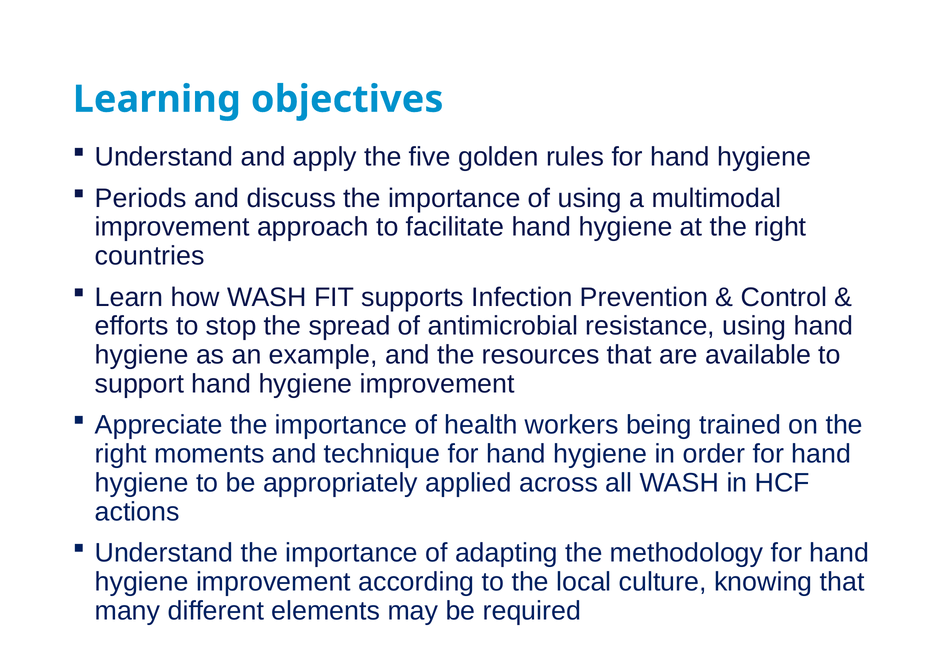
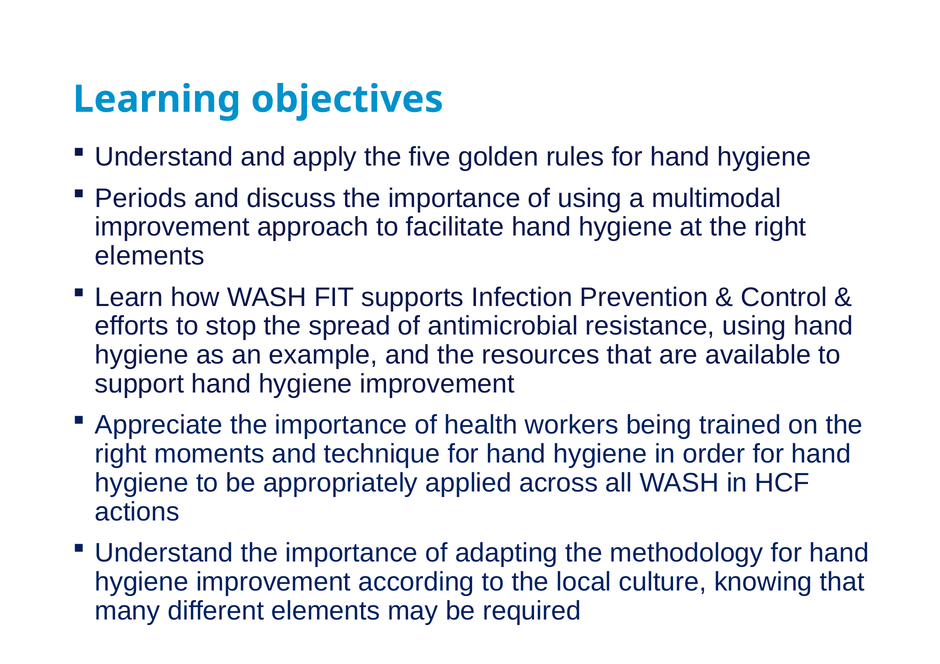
countries at (150, 256): countries -> elements
